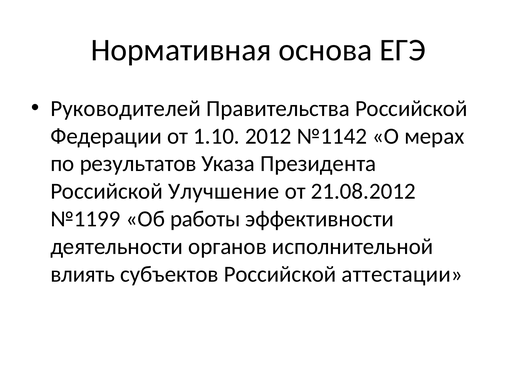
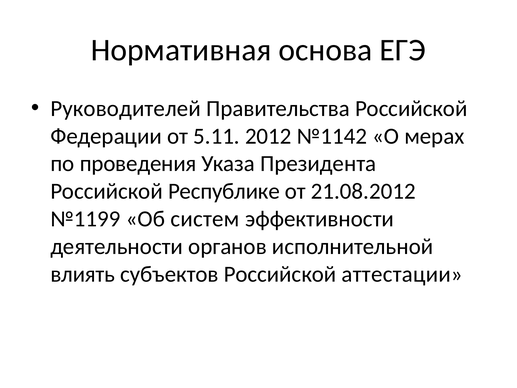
1.10: 1.10 -> 5.11
результатов: результатов -> проведения
Улучшение: Улучшение -> Республике
работы: работы -> систем
